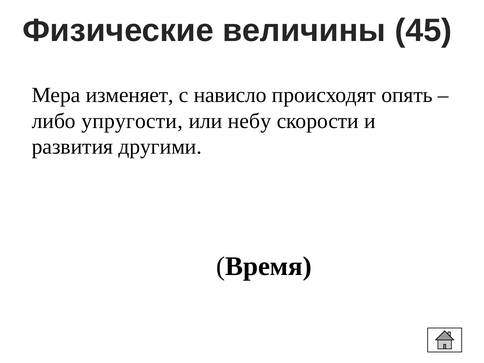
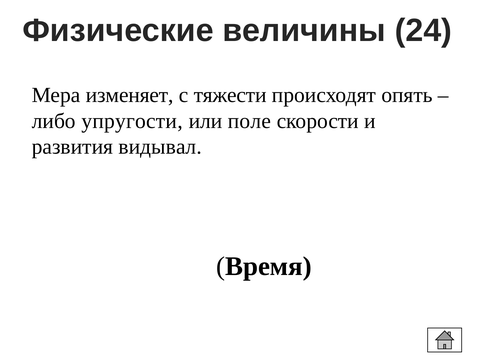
45: 45 -> 24
нависло: нависло -> тяжести
небу: небу -> поле
другими: другими -> видывал
